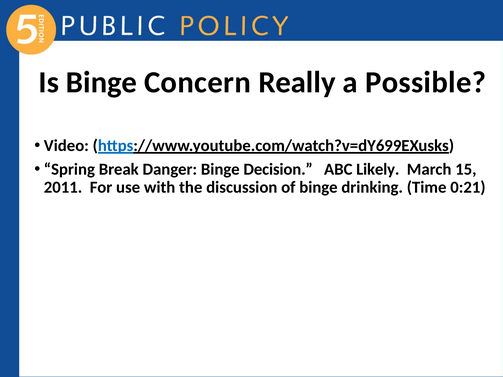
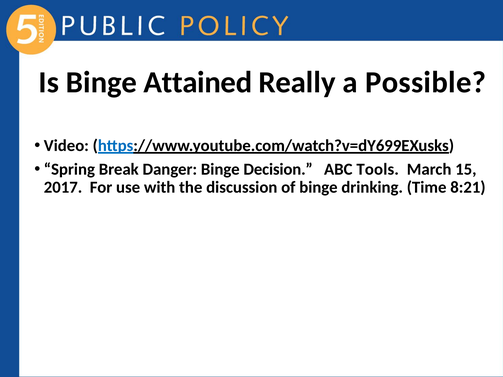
Concern: Concern -> Attained
Likely: Likely -> Tools
2011: 2011 -> 2017
0:21: 0:21 -> 8:21
